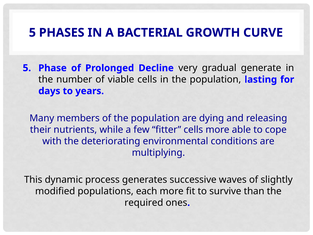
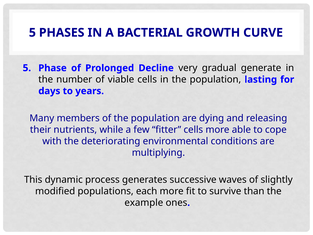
required: required -> example
